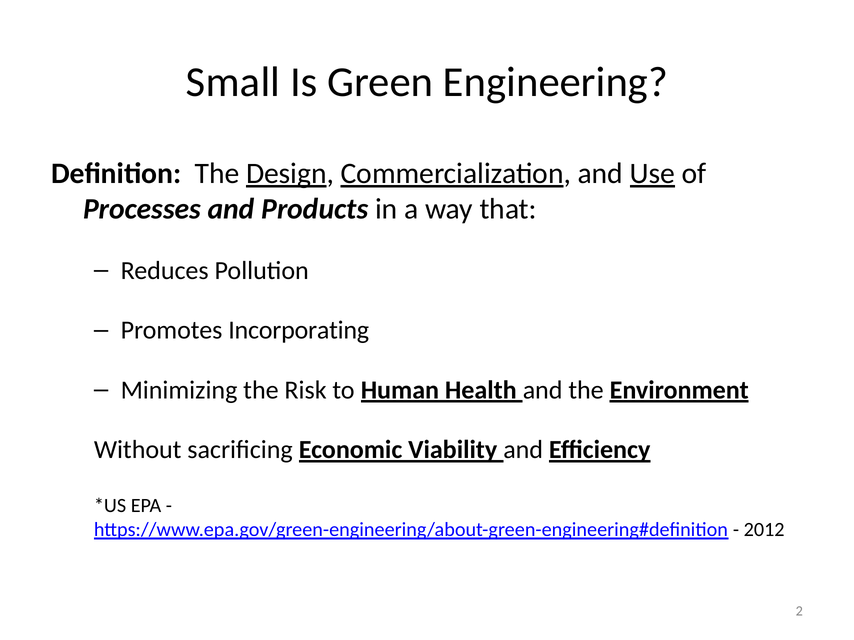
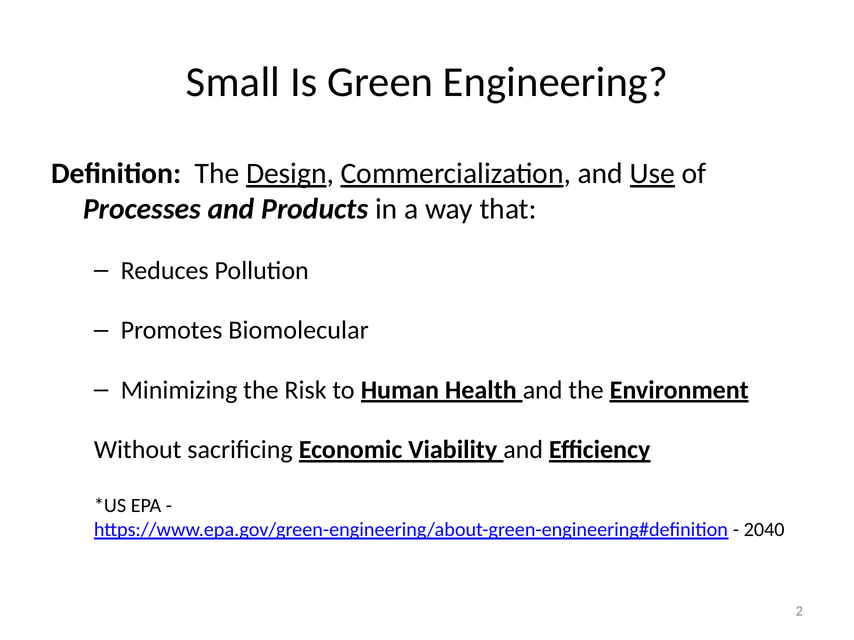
Incorporating: Incorporating -> Biomolecular
2012: 2012 -> 2040
